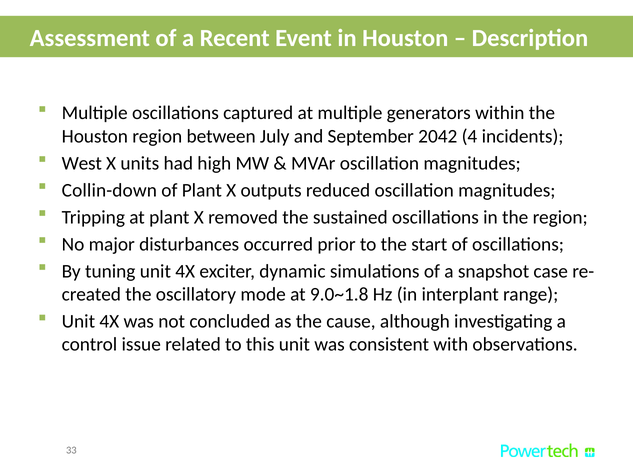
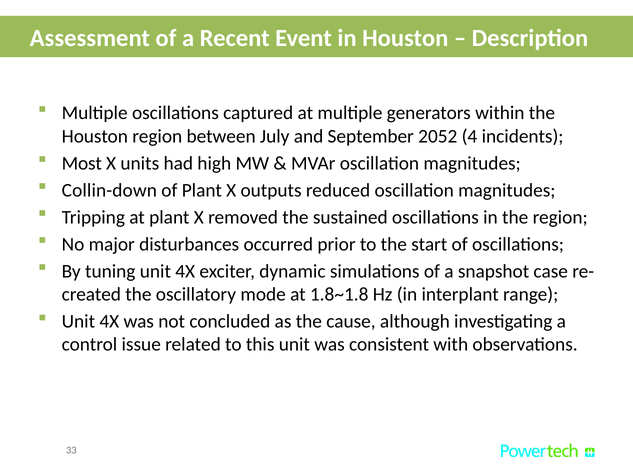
2042: 2042 -> 2052
West: West -> Most
9.0~1.8: 9.0~1.8 -> 1.8~1.8
